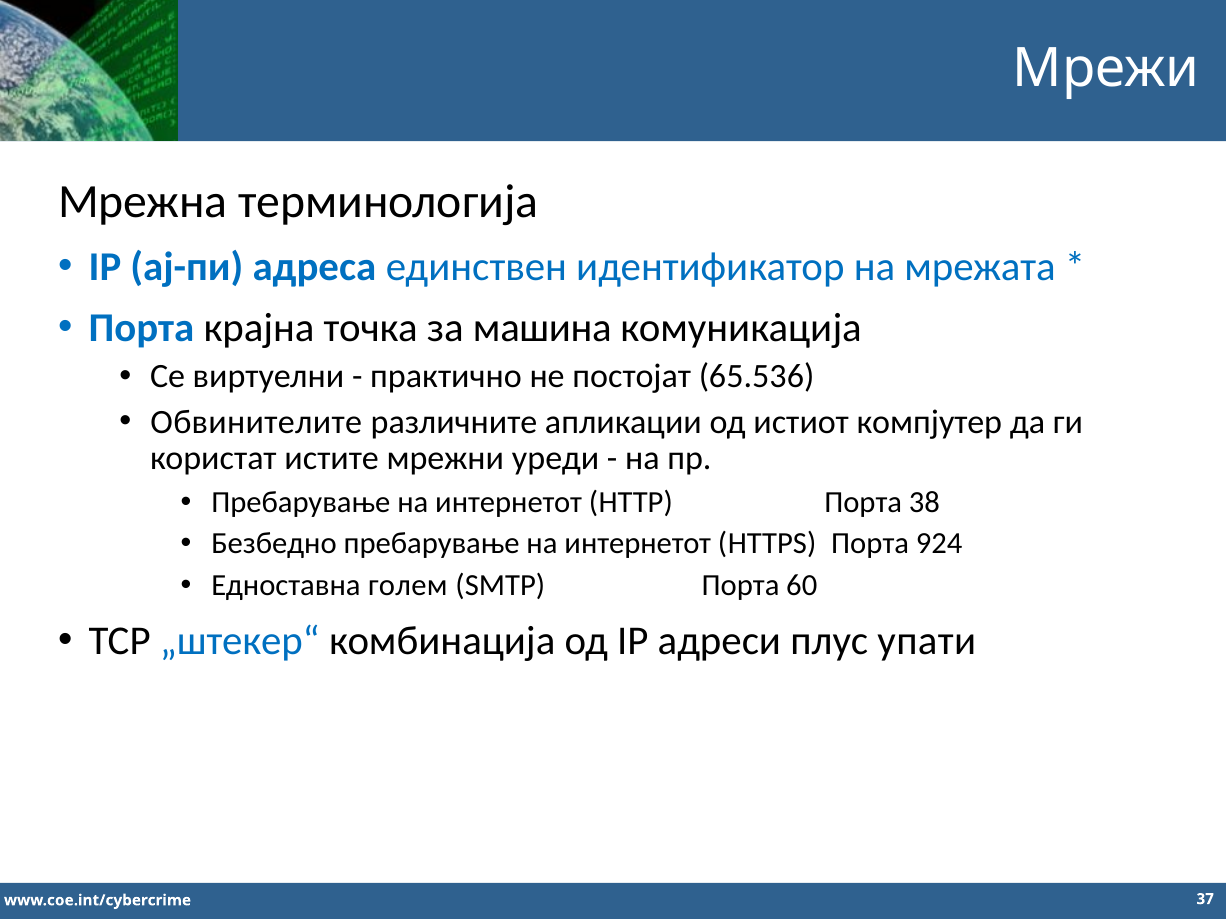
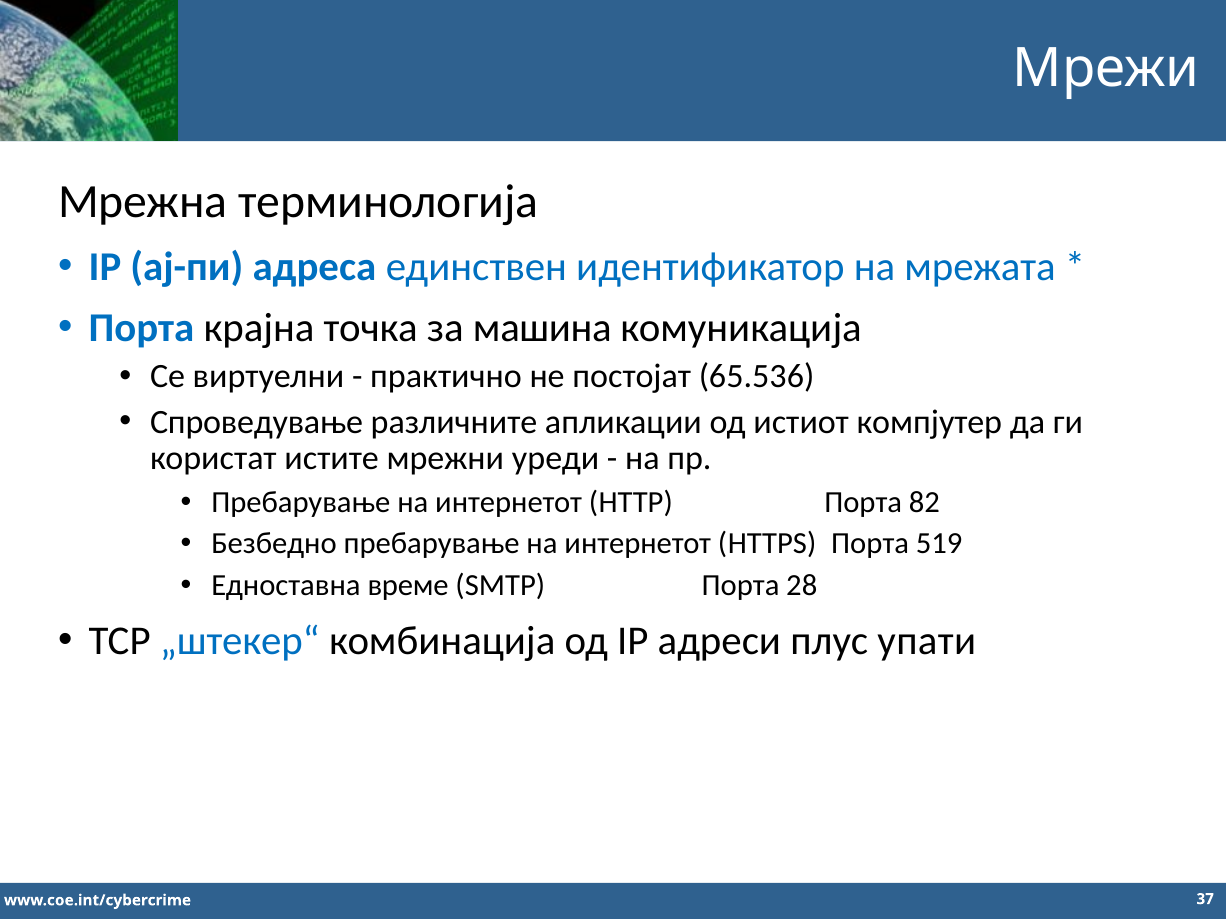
Обвинителите: Обвинителите -> Спроведување
38: 38 -> 82
924: 924 -> 519
голем: голем -> време
60: 60 -> 28
